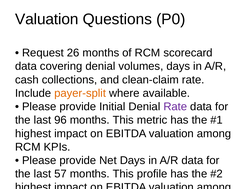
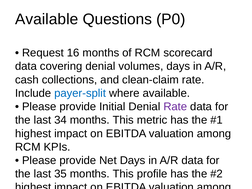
Valuation at (47, 19): Valuation -> Available
26: 26 -> 16
payer-split colour: orange -> blue
96: 96 -> 34
57: 57 -> 35
